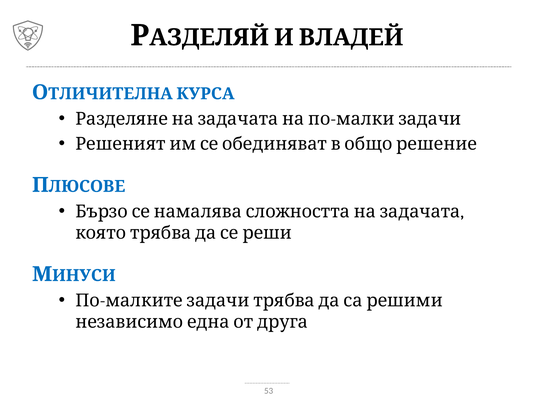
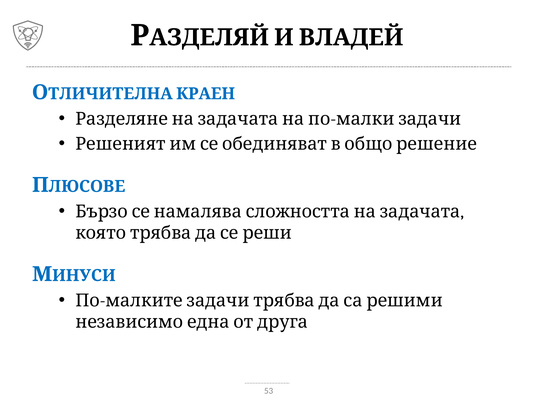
КУРСА: КУРСА -> КРАЕН
